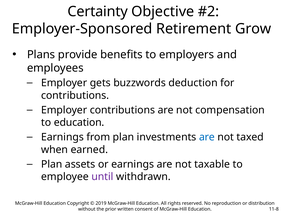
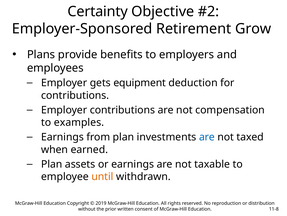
buzzwords: buzzwords -> equipment
to education: education -> examples
until colour: purple -> orange
